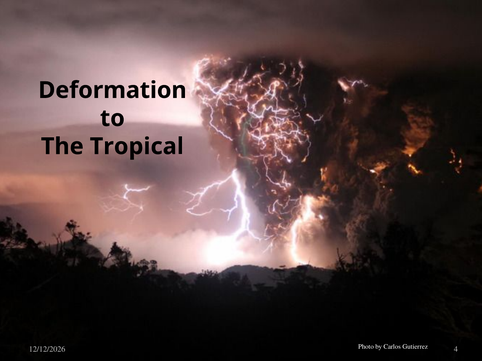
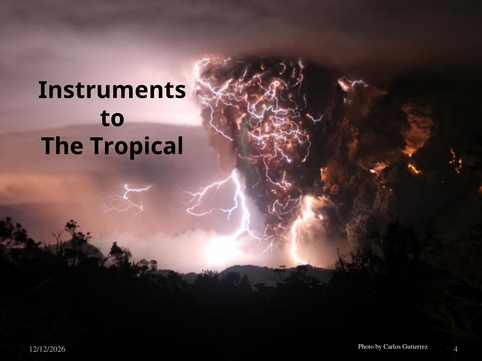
Deformation: Deformation -> Instruments
